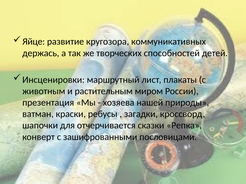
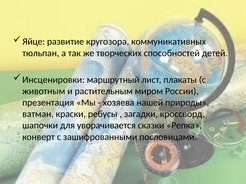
держась: держась -> тюльпан
отчерчивается: отчерчивается -> уворачивается
